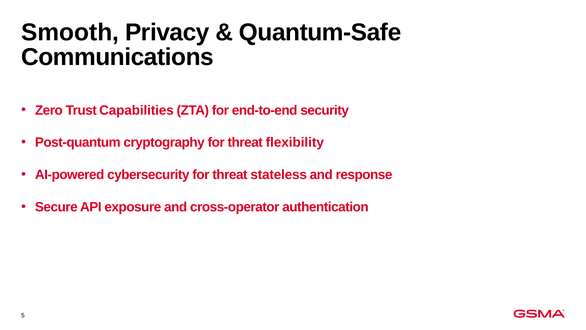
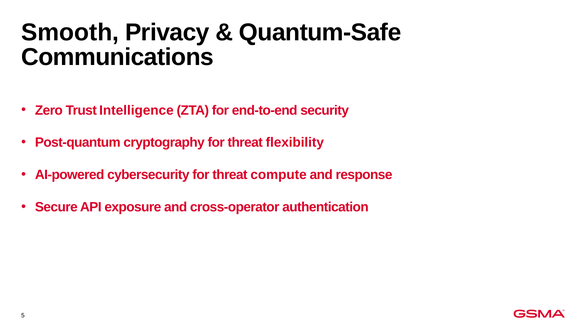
Capabilities: Capabilities -> Intelligence
stateless: stateless -> compute
